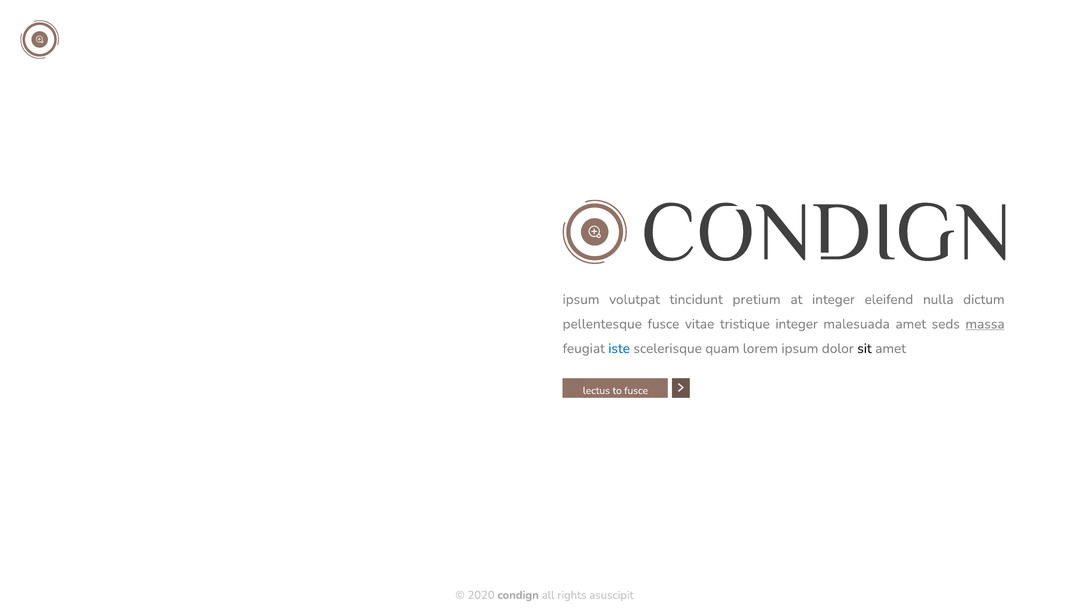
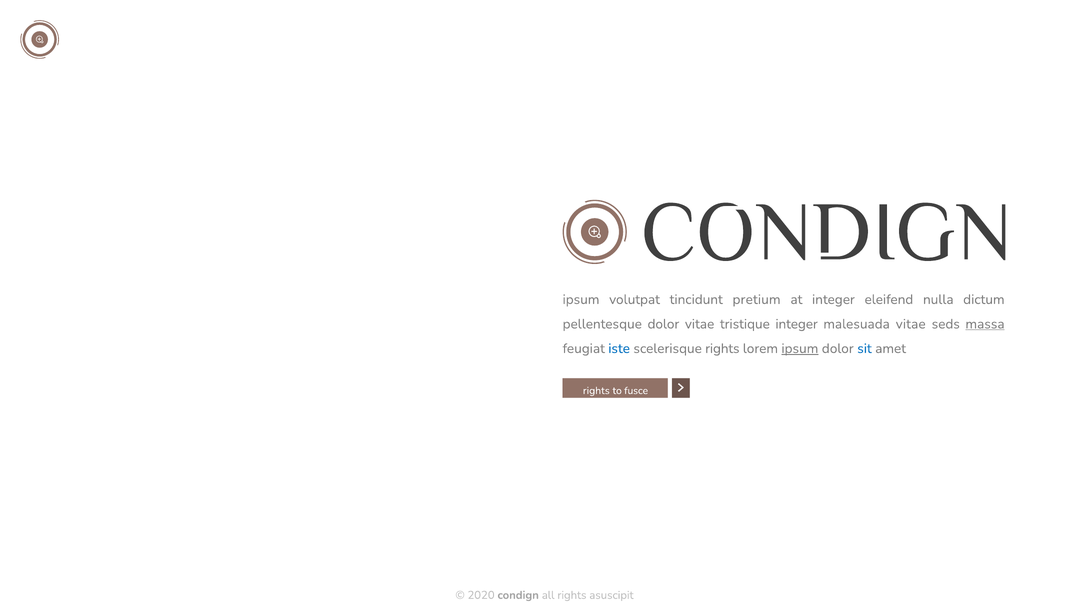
pellentesque fusce: fusce -> dolor
malesuada amet: amet -> vitae
scelerisque quam: quam -> rights
ipsum at (800, 348) underline: none -> present
sit colour: black -> blue
lectus at (596, 390): lectus -> rights
